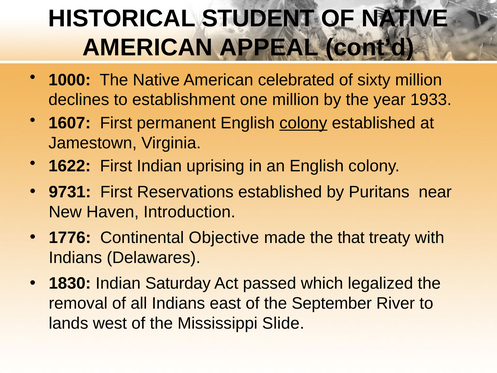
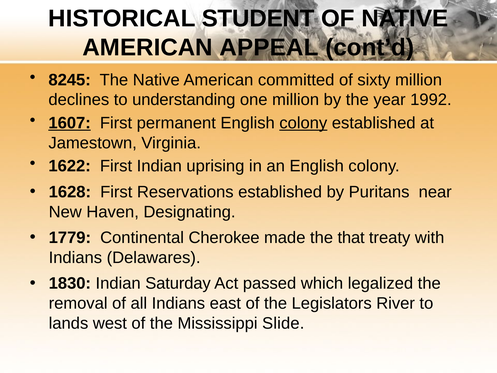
1000: 1000 -> 8245
celebrated: celebrated -> committed
establishment: establishment -> understanding
1933: 1933 -> 1992
1607 underline: none -> present
9731: 9731 -> 1628
Introduction: Introduction -> Designating
1776: 1776 -> 1779
Objective: Objective -> Cherokee
September: September -> Legislators
